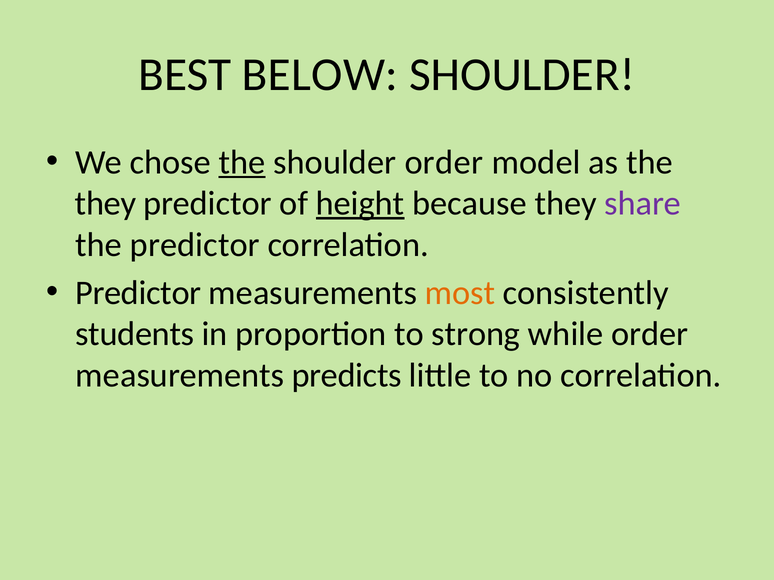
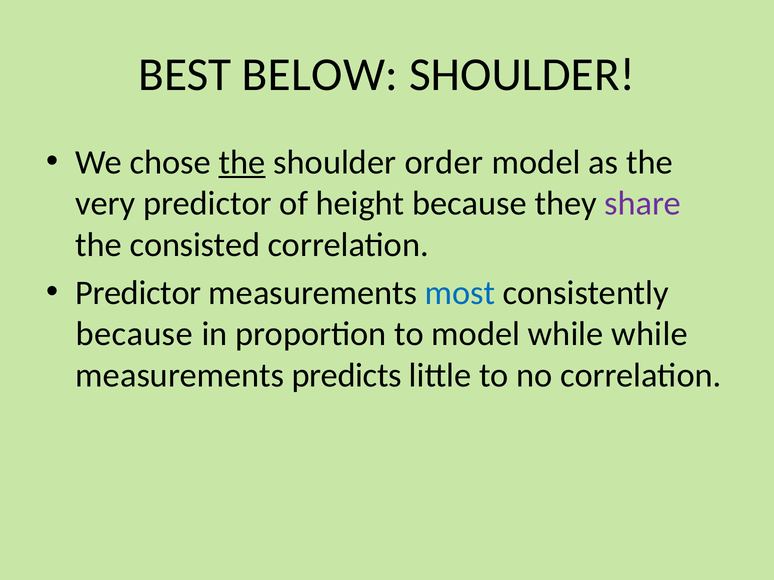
they at (105, 204): they -> very
height underline: present -> none
the predictor: predictor -> consisted
most colour: orange -> blue
students at (135, 334): students -> because
to strong: strong -> model
while order: order -> while
